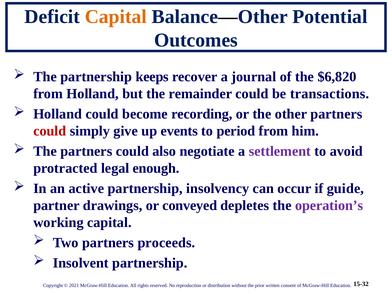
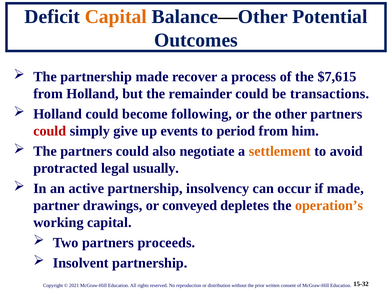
partnership keeps: keeps -> made
journal: journal -> process
$6,820: $6,820 -> $7,615
recording: recording -> following
settlement colour: purple -> orange
enough: enough -> usually
if guide: guide -> made
operation’s colour: purple -> orange
